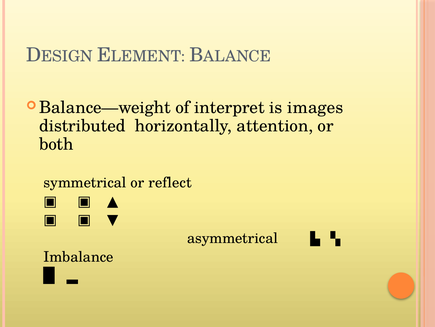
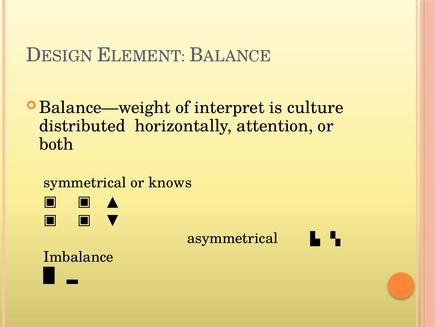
images: images -> culture
reflect: reflect -> knows
